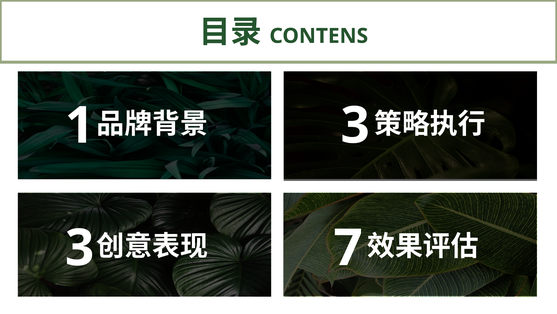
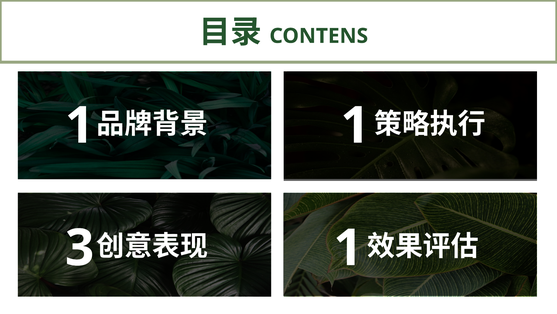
1 3: 3 -> 1
3 7: 7 -> 1
